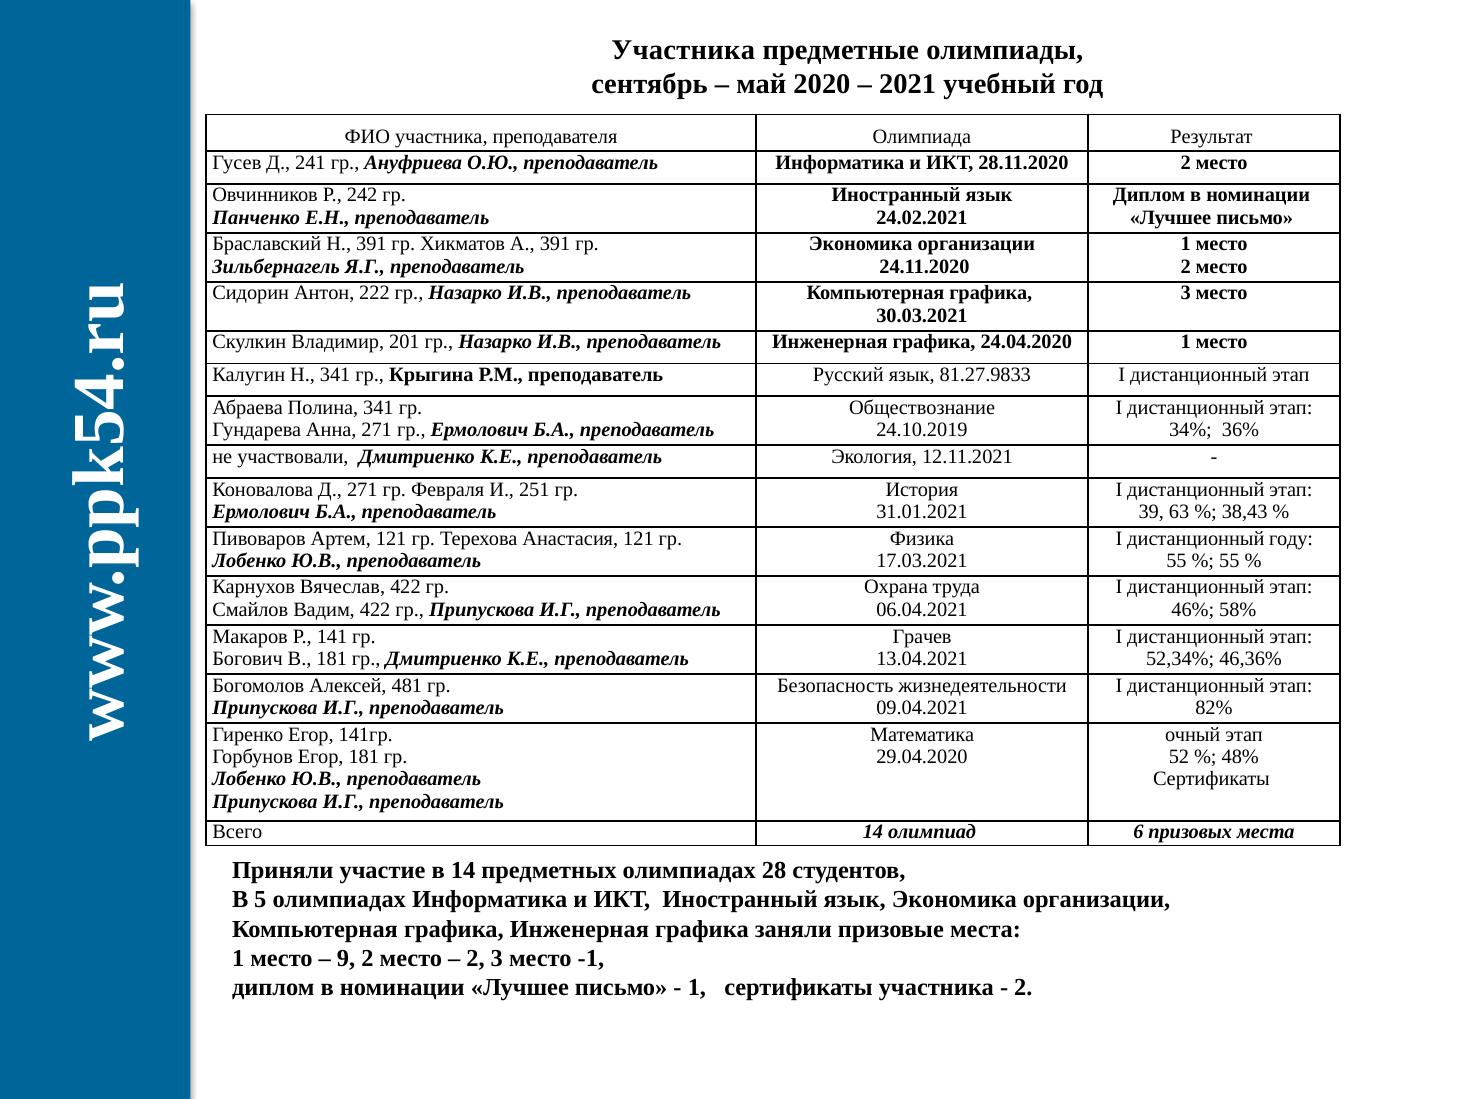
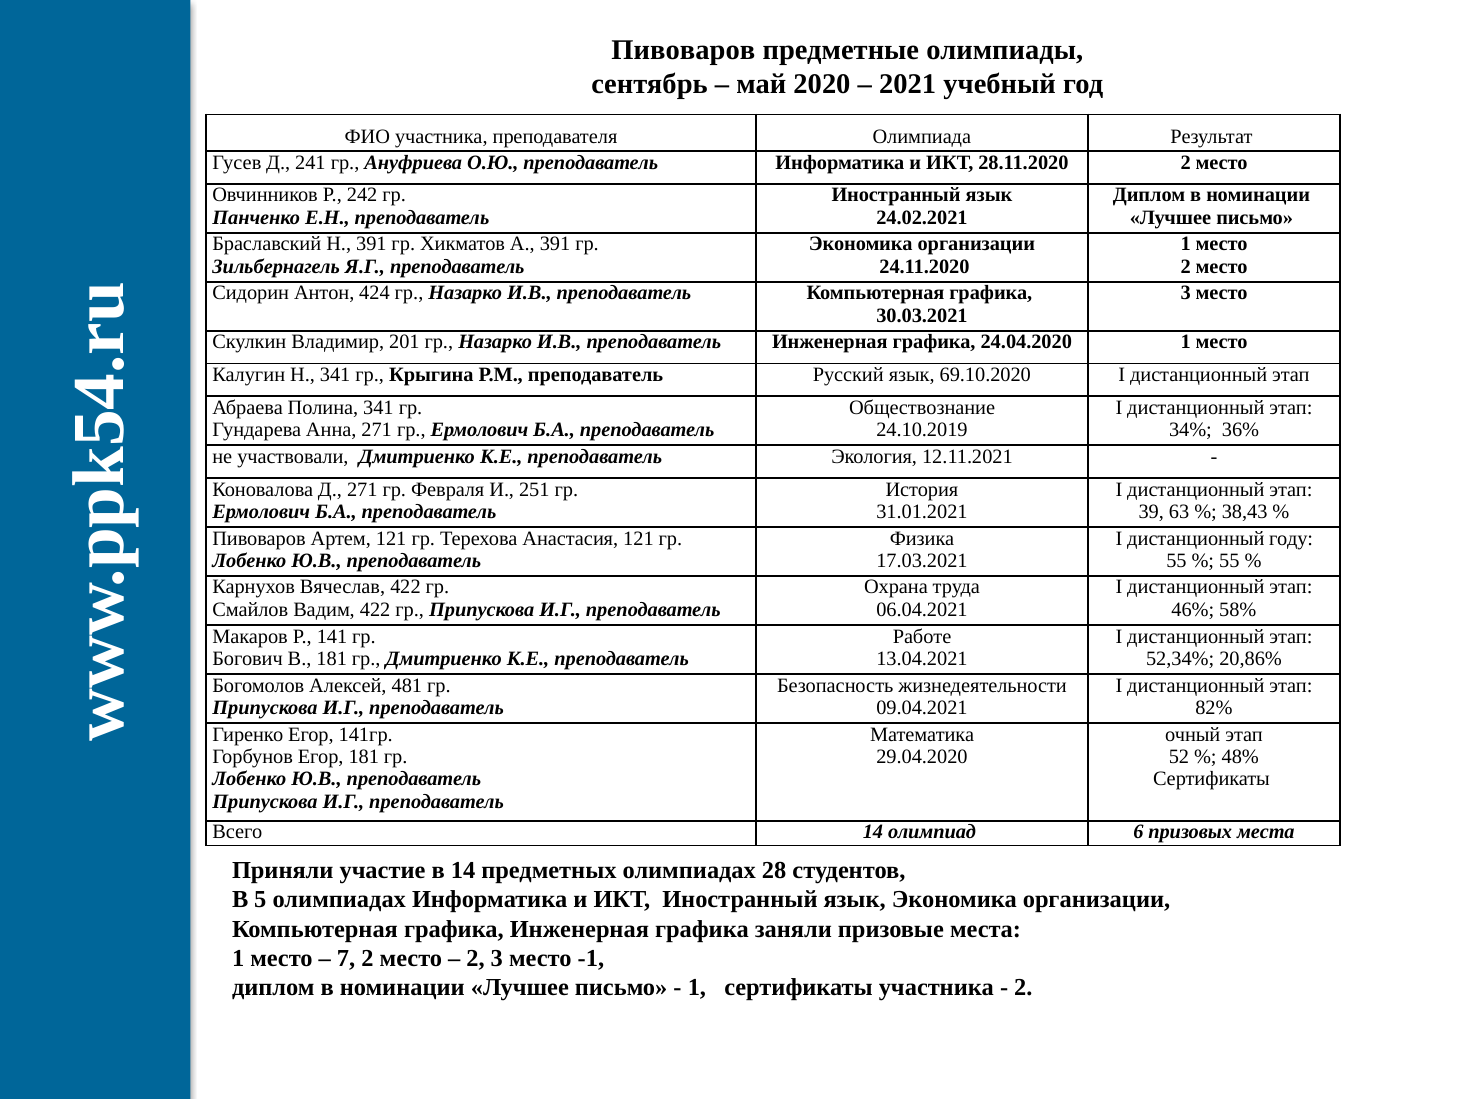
Участника at (683, 50): Участника -> Пивоваров
222: 222 -> 424
81.27.9833: 81.27.9833 -> 69.10.2020
Грачев: Грачев -> Работе
46,36%: 46,36% -> 20,86%
9: 9 -> 7
